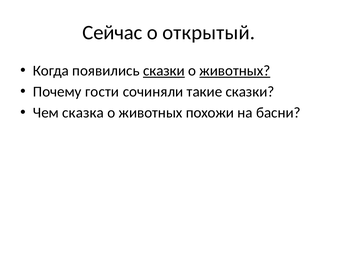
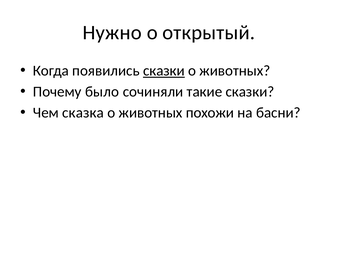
Сейчас: Сейчас -> Нужно
животных at (235, 71) underline: present -> none
гости: гости -> было
